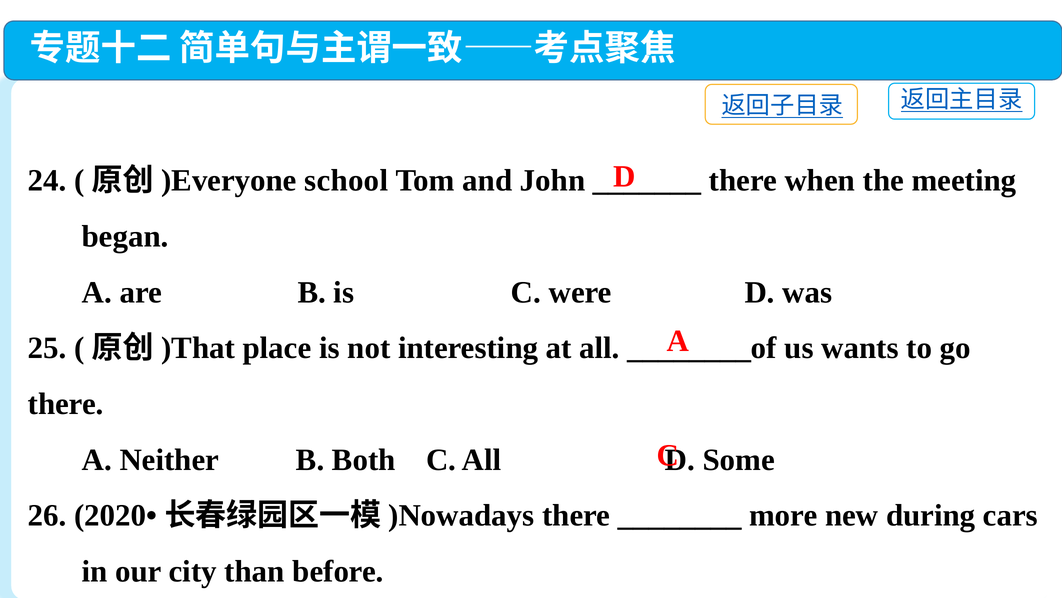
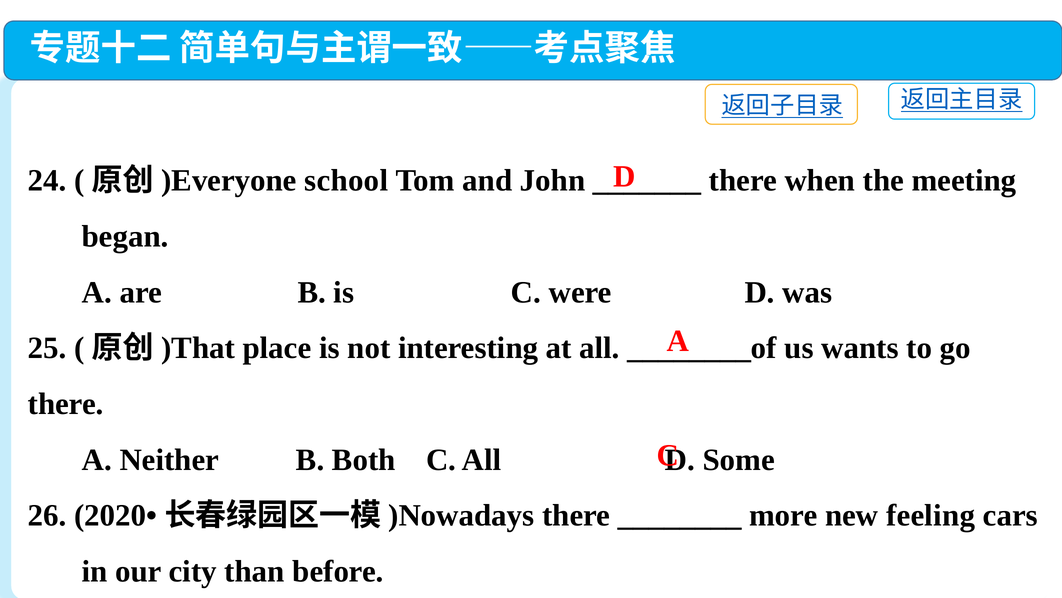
during: during -> feeling
